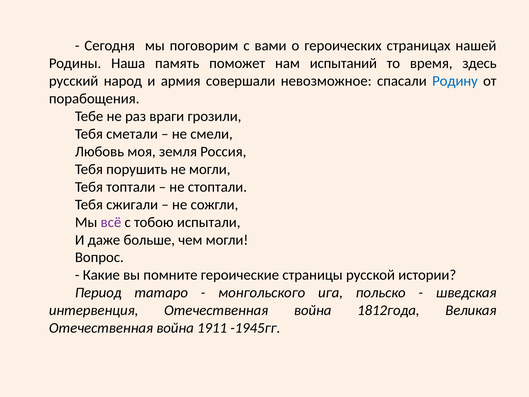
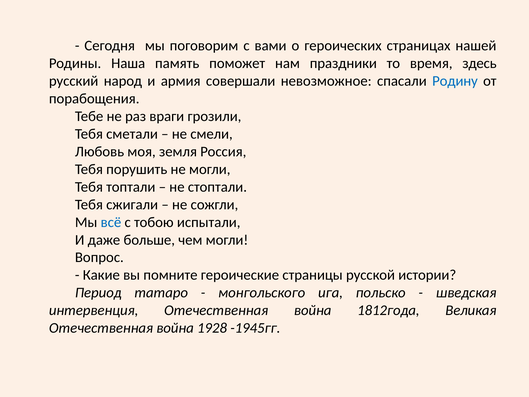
испытаний: испытаний -> праздники
всё colour: purple -> blue
1911: 1911 -> 1928
